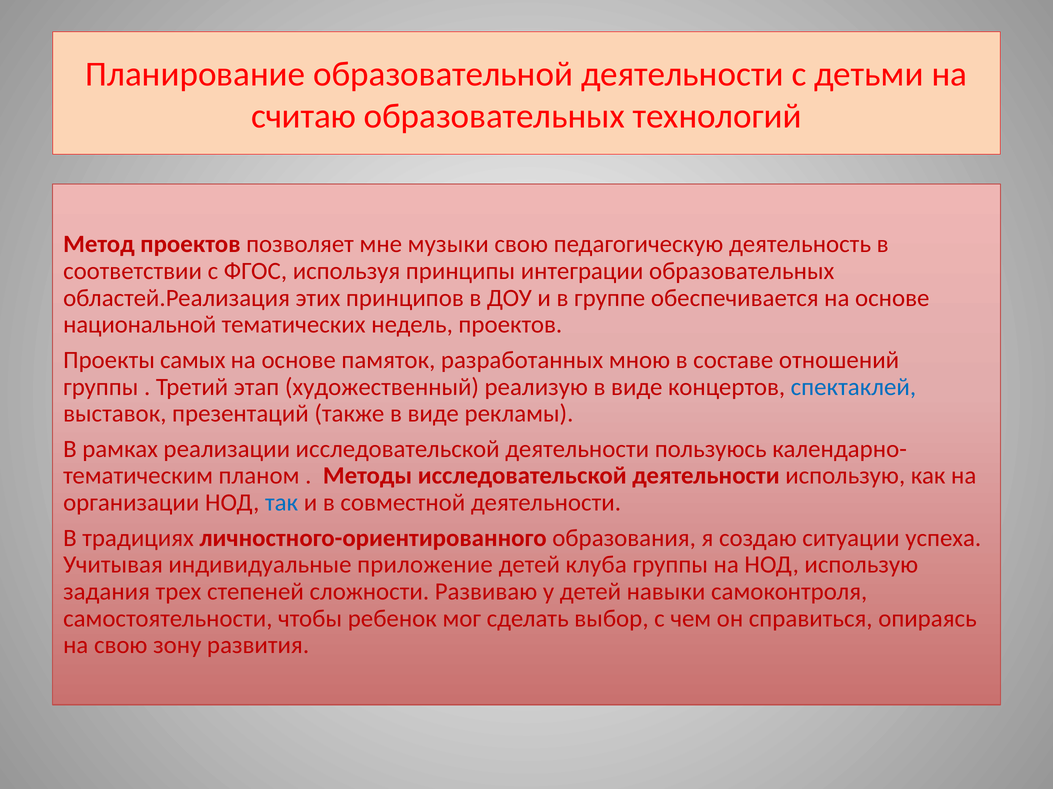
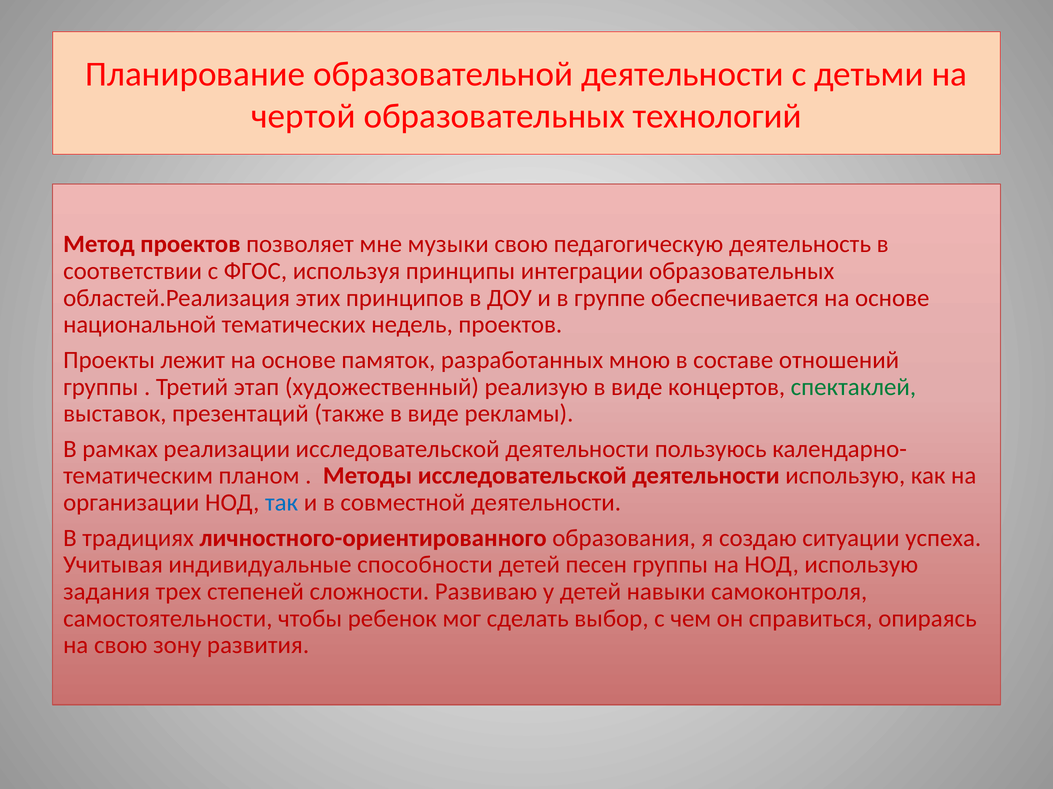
считаю: считаю -> чертой
самых: самых -> лежит
спектаклей colour: blue -> green
приложение: приложение -> способности
клуба: клуба -> песен
